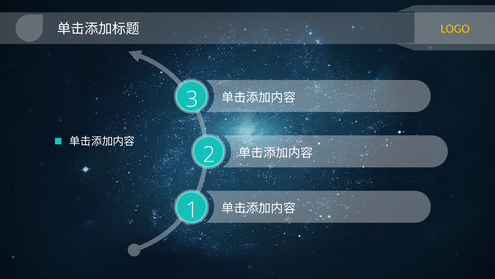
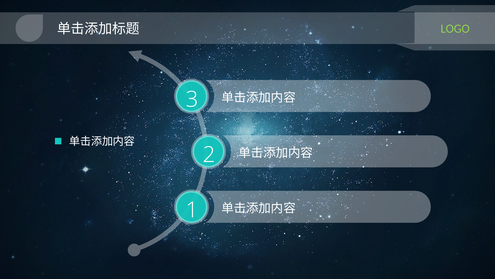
LOGO colour: yellow -> light green
